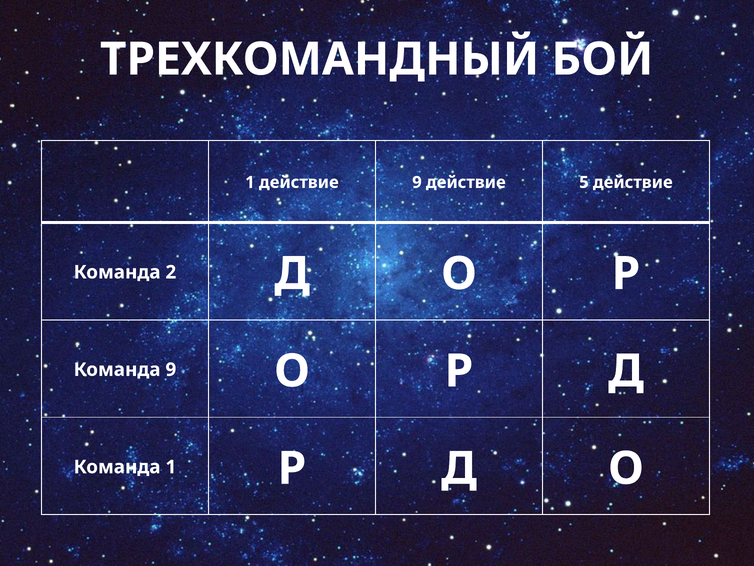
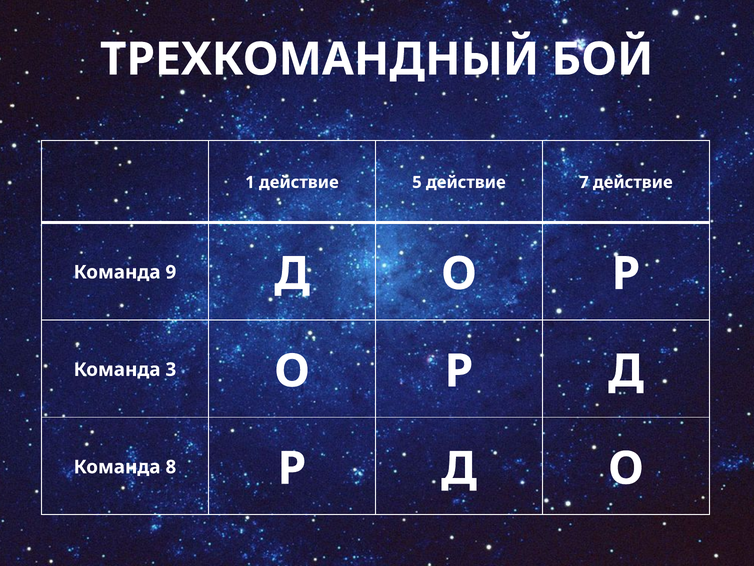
действие 9: 9 -> 5
5: 5 -> 7
2: 2 -> 9
Команда 9: 9 -> 3
Команда 1: 1 -> 8
